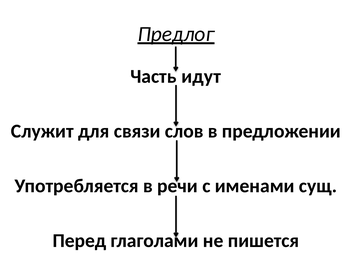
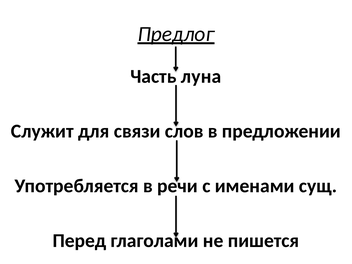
идут: идут -> луна
